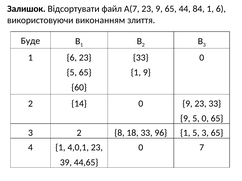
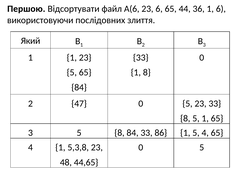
Залишок: Залишок -> Першою
А(7: А(7 -> А(6
23 9: 9 -> 6
84: 84 -> 36
виконанням: виконанням -> послідовних
Буде: Буде -> Який
6 at (72, 58): 6 -> 1
1 9: 9 -> 8
60 at (79, 88): 60 -> 84
14: 14 -> 47
9 at (187, 104): 9 -> 5
9 at (185, 119): 9 -> 8
5 0: 0 -> 1
3 2: 2 -> 5
8 18: 18 -> 84
96: 96 -> 86
5 3: 3 -> 4
4,0,1: 4,0,1 -> 5,3,8
7 at (202, 148): 7 -> 5
39: 39 -> 48
